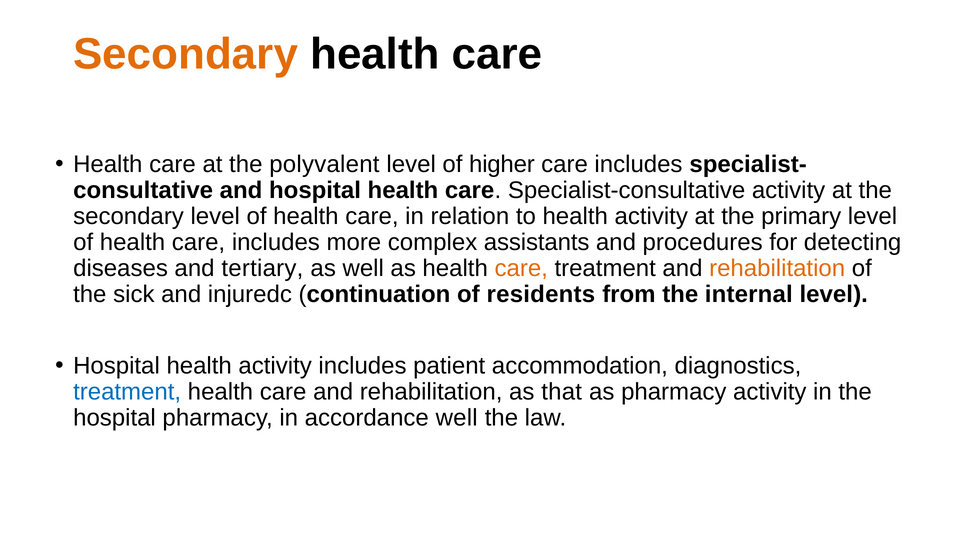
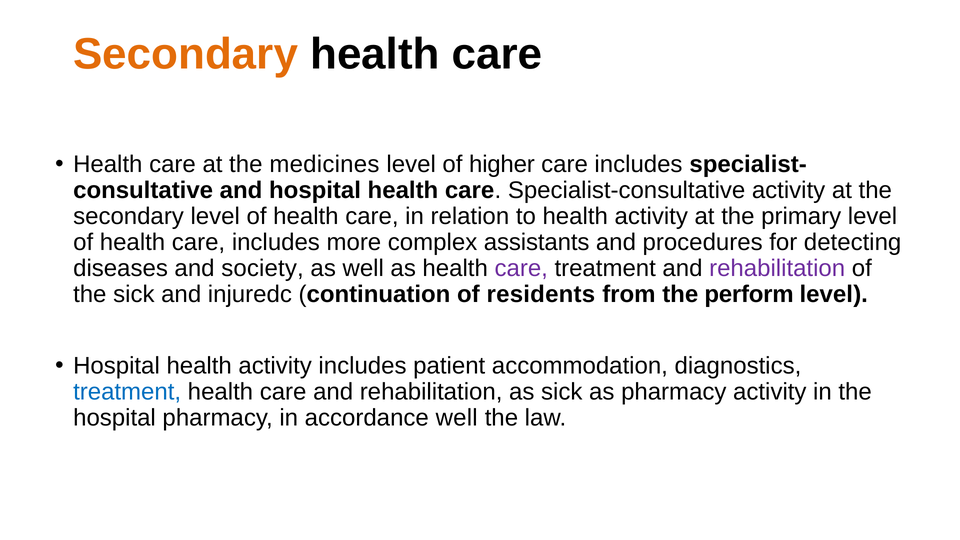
polyvalent: polyvalent -> medicines
tertiary: tertiary -> society
care at (521, 268) colour: orange -> purple
rehabilitation at (777, 268) colour: orange -> purple
internal: internal -> perform
as that: that -> sick
